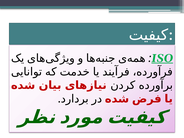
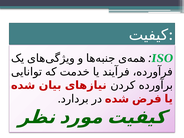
ISO underline: present -> none
